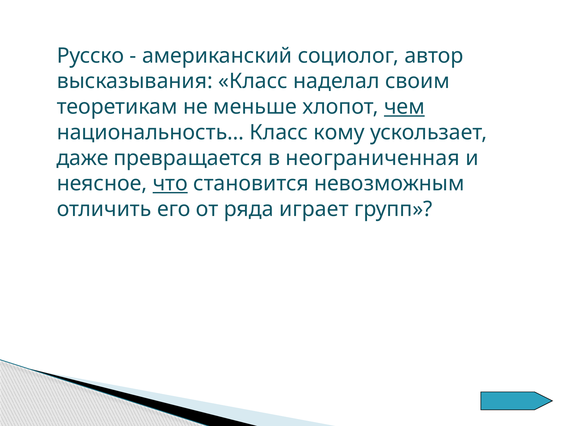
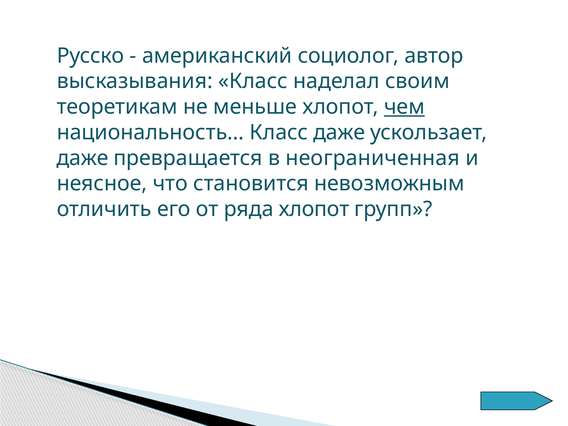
Класс кому: кому -> даже
что underline: present -> none
ряда играет: играет -> хлопот
